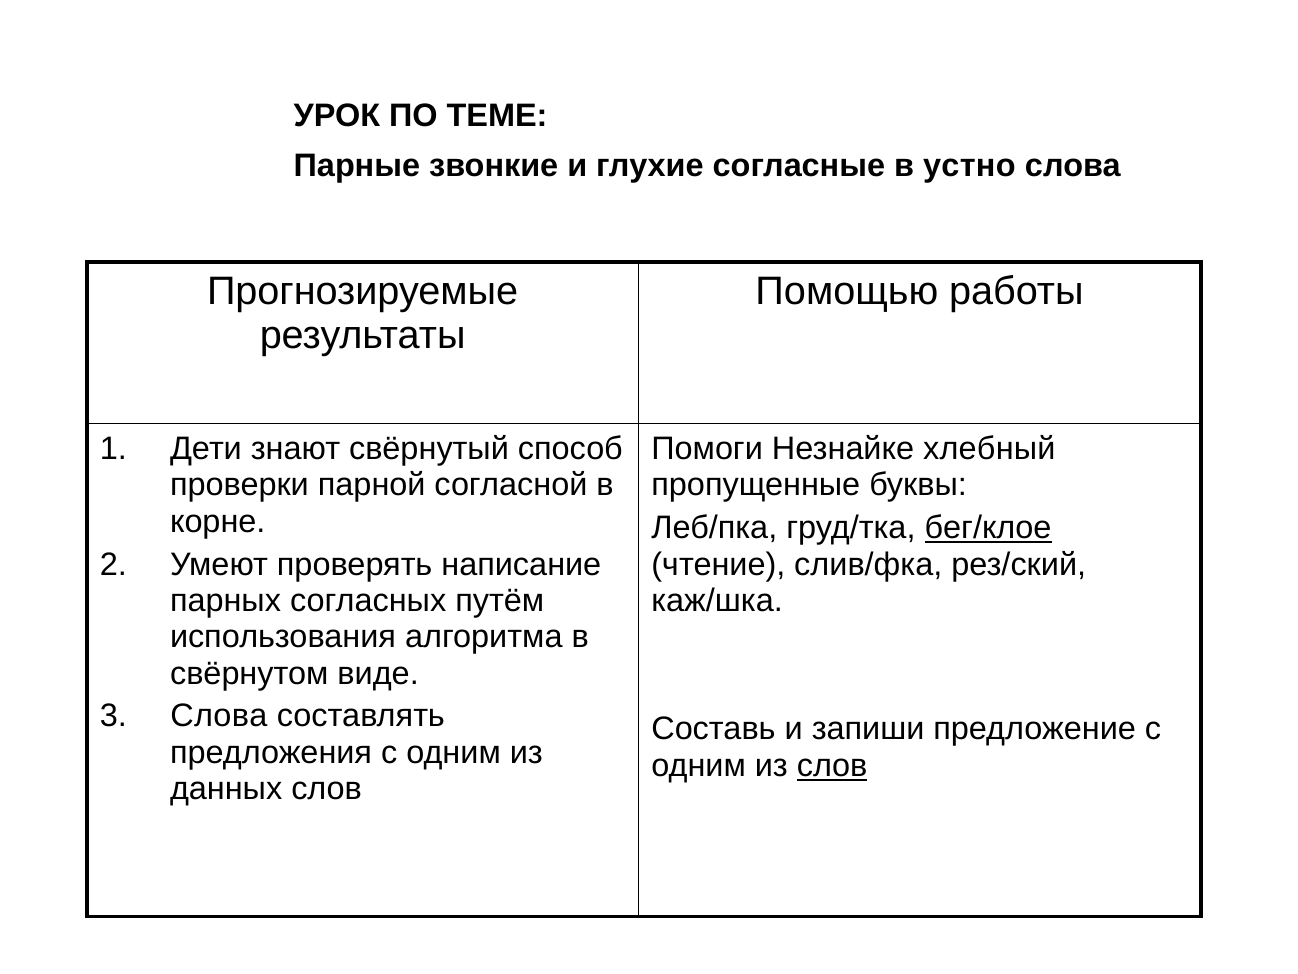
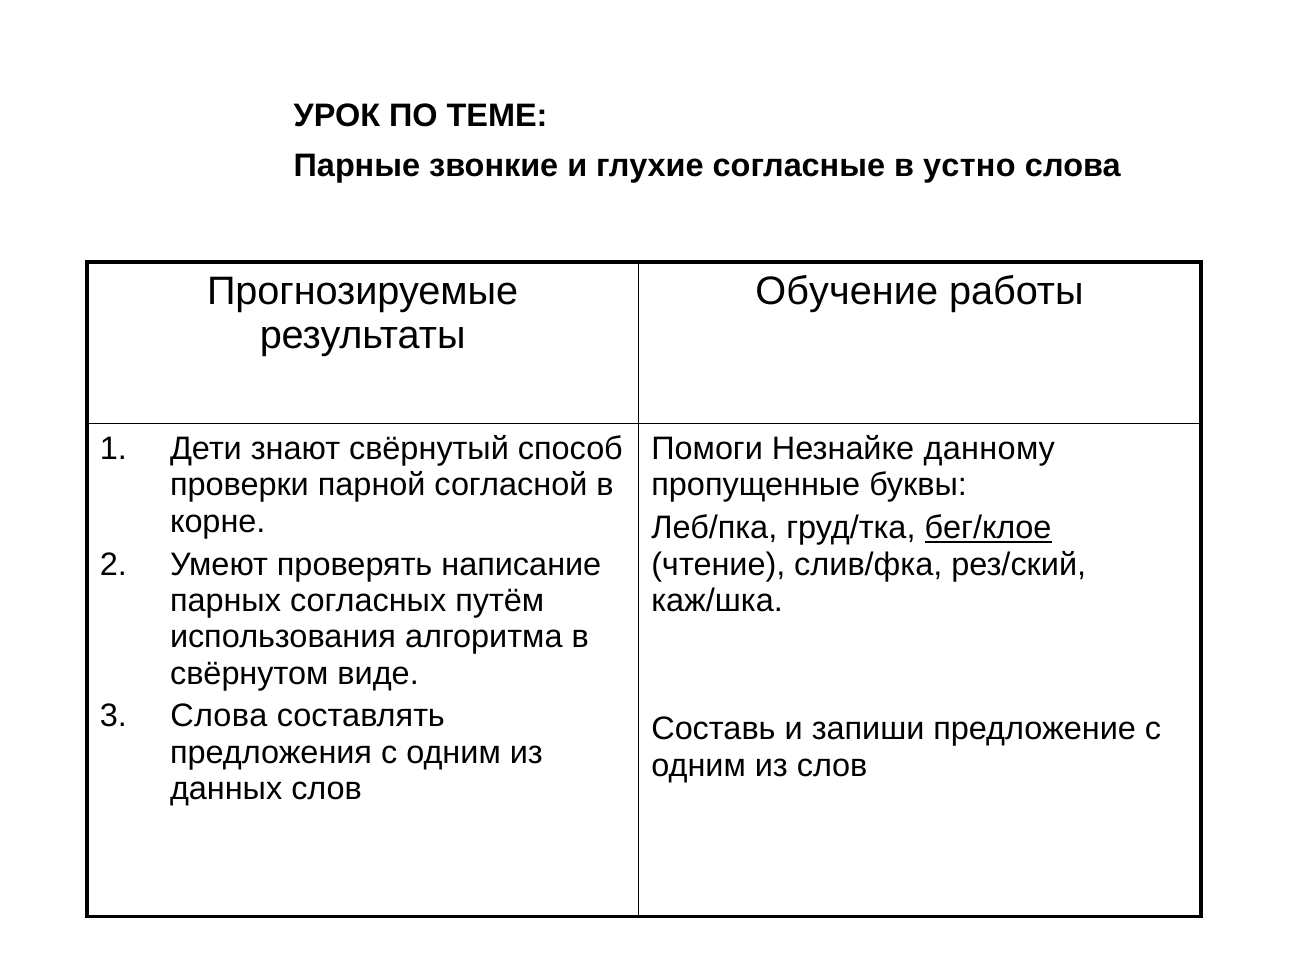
Помощью: Помощью -> Обучение
хлебный: хлебный -> данному
слов at (832, 765) underline: present -> none
